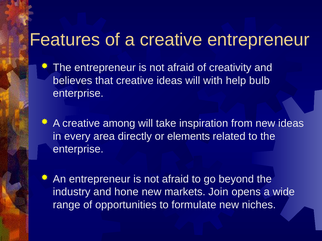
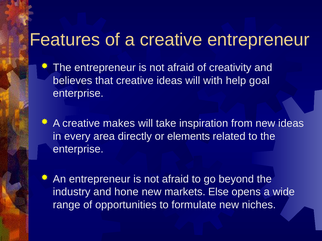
bulb: bulb -> goal
among: among -> makes
Join: Join -> Else
